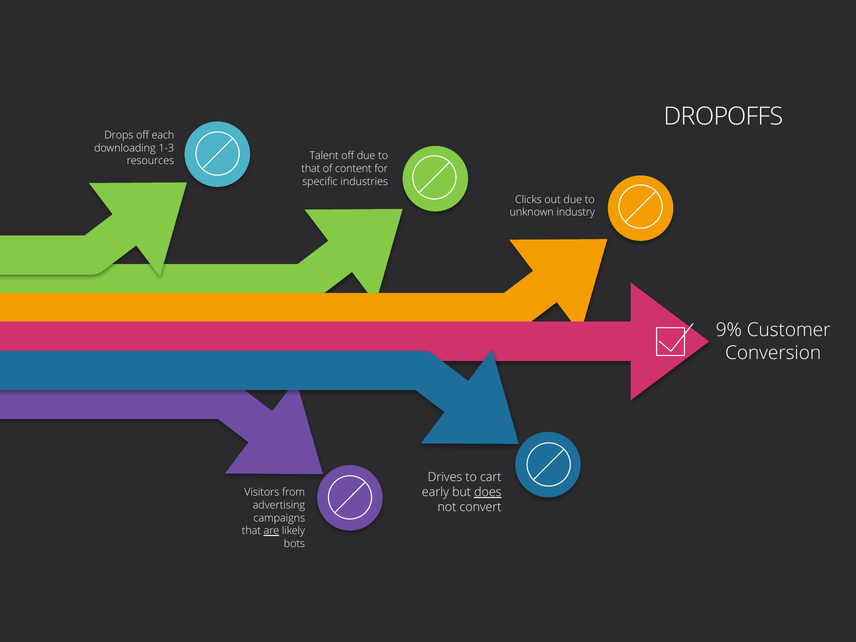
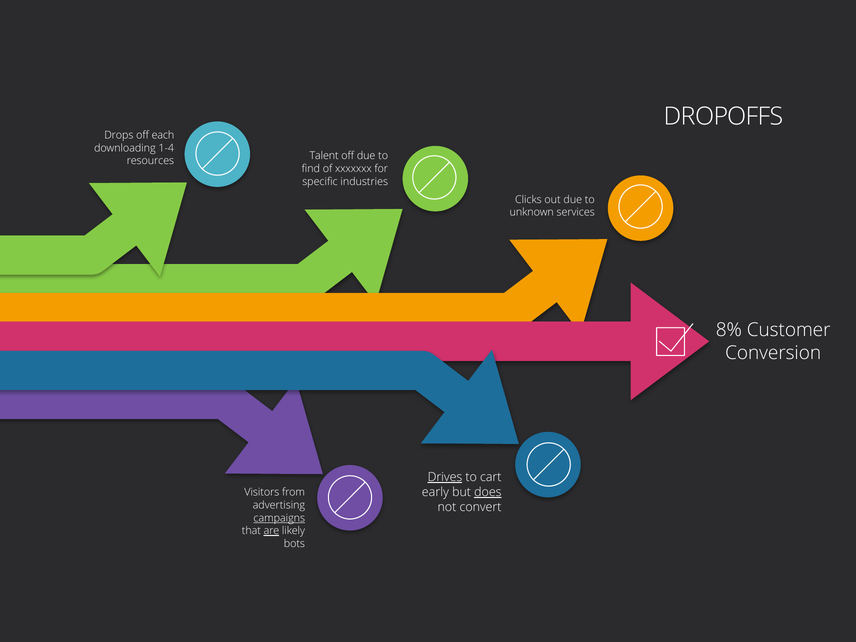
1-3: 1-3 -> 1-4
that at (311, 169): that -> find
content: content -> xxxxxxx
industry: industry -> services
9%: 9% -> 8%
Drives underline: none -> present
campaigns underline: none -> present
